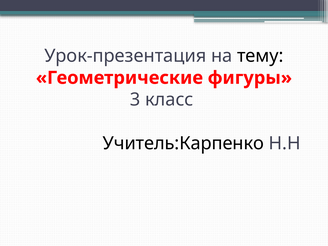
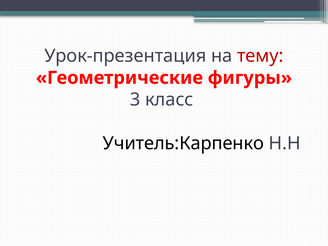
тему colour: black -> red
